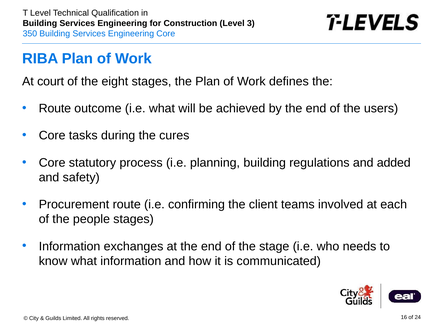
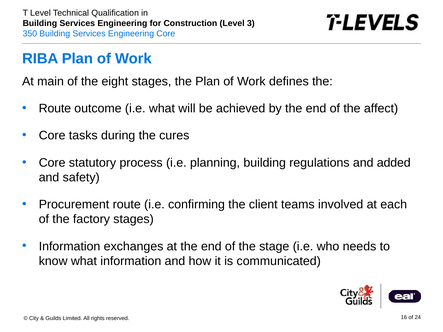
court: court -> main
users: users -> affect
people: people -> factory
